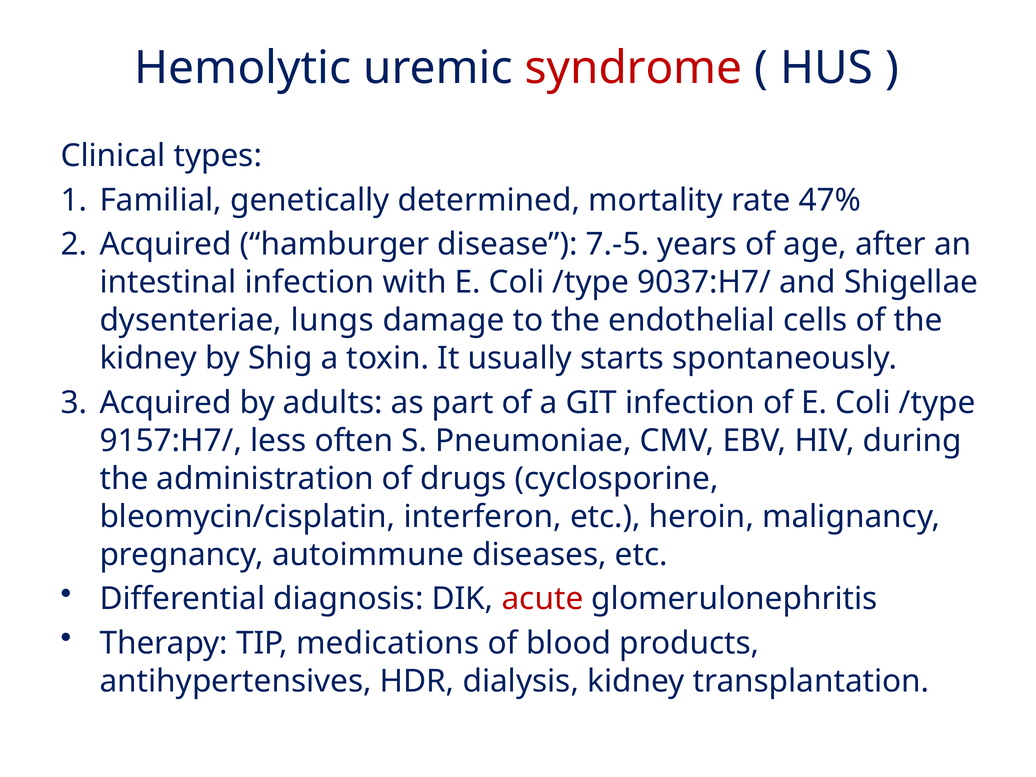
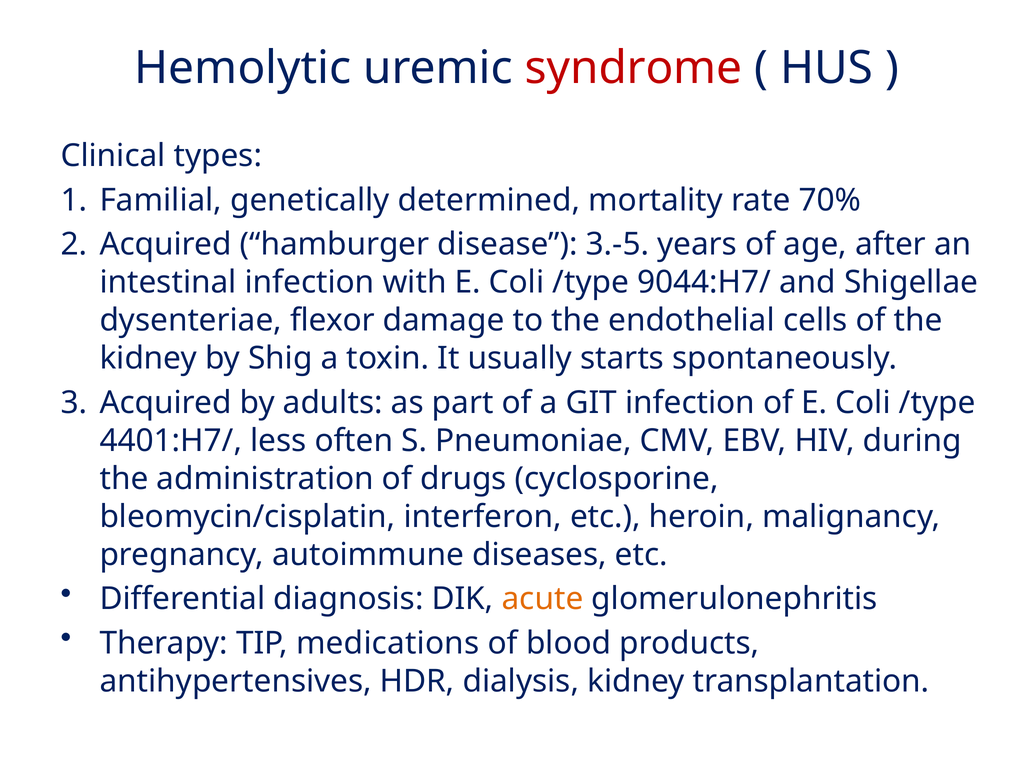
47%: 47% -> 70%
7.-5: 7.-5 -> 3.-5
9037:H7/: 9037:H7/ -> 9044:H7/
lungs: lungs -> flexor
9157:H7/: 9157:H7/ -> 4401:H7/
acute colour: red -> orange
